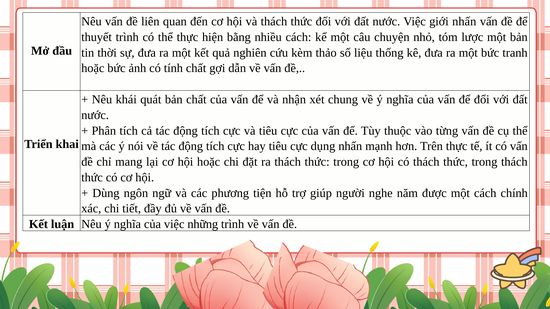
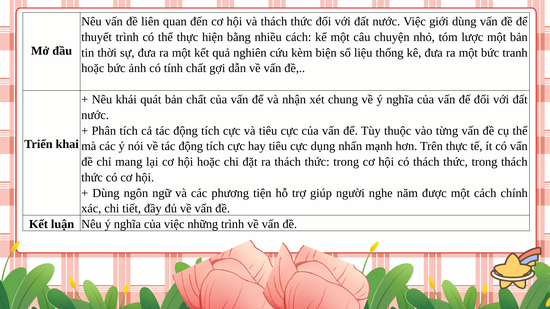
giới nhấn: nhấn -> dùng
thảo: thảo -> biện
